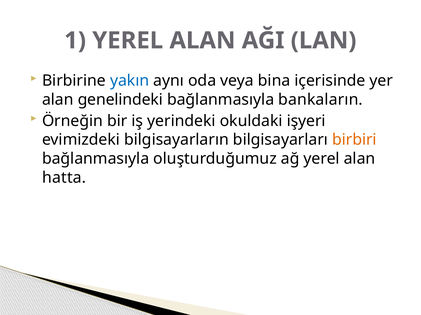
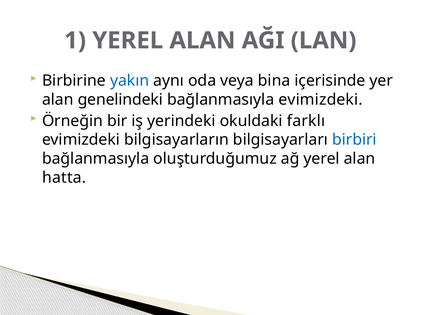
bağlanmasıyla bankaların: bankaların -> evimizdeki
işyeri: işyeri -> farklı
birbiri colour: orange -> blue
